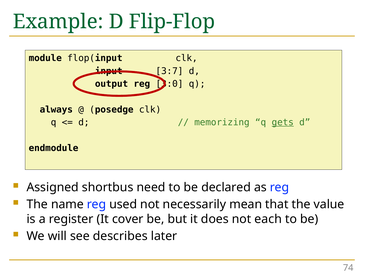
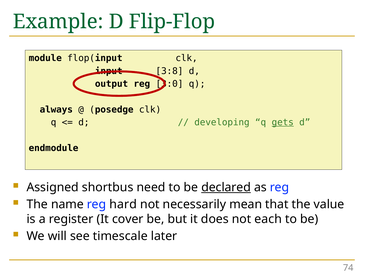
3:7: 3:7 -> 3:8
memorizing: memorizing -> developing
declared underline: none -> present
used: used -> hard
describes: describes -> timescale
